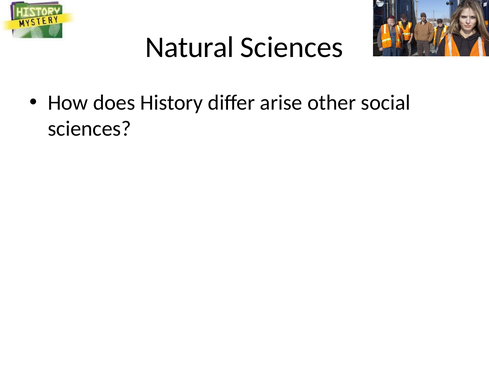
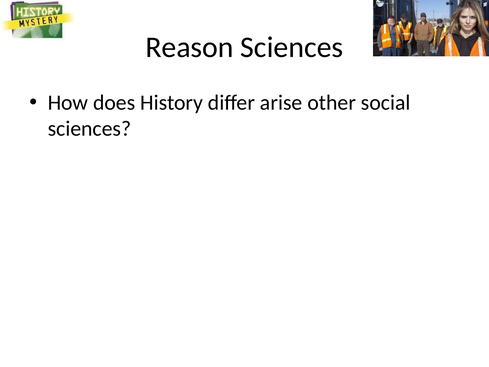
Natural: Natural -> Reason
